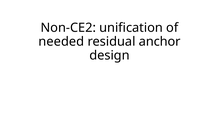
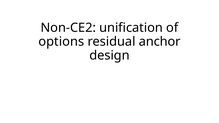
needed: needed -> options
